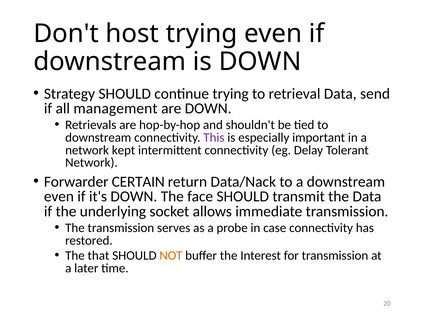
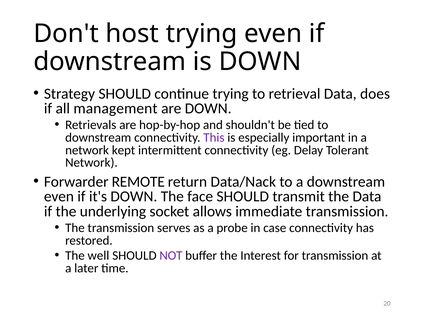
send: send -> does
CERTAIN: CERTAIN -> REMOTE
that: that -> well
NOT colour: orange -> purple
